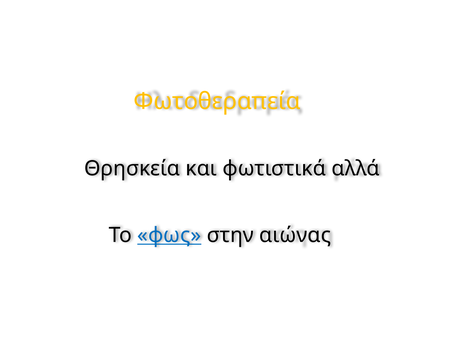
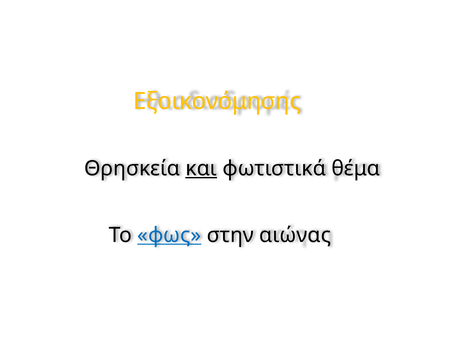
Φωτοθεραπεία: Φωτοθεραπεία -> Εξοικονόμησης
και underline: none -> present
αλλά: αλλά -> θέμα
